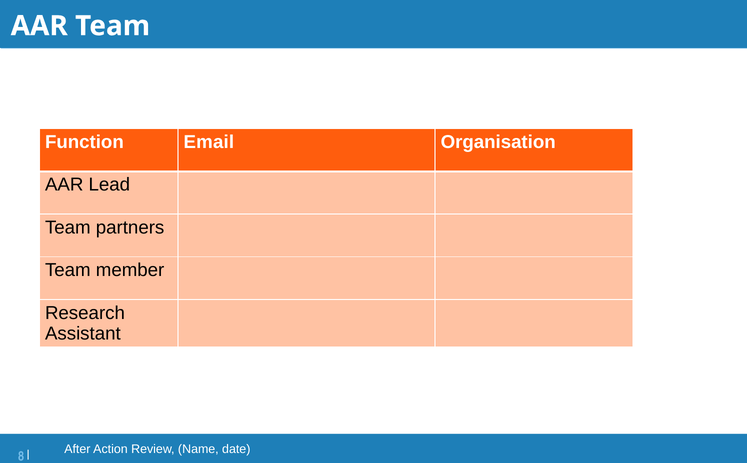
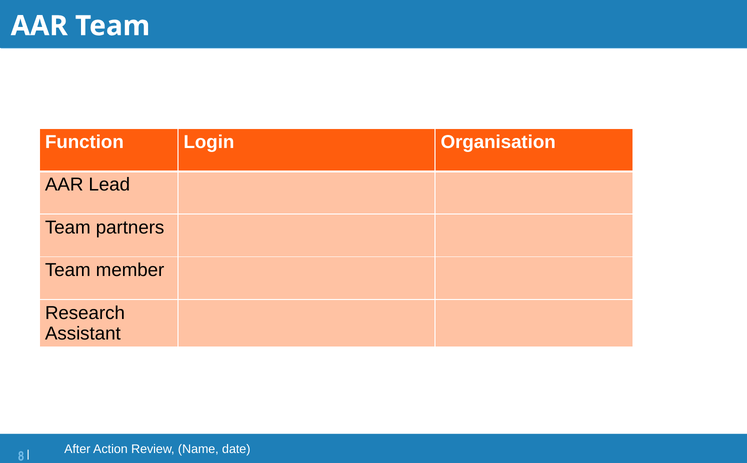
Email: Email -> Login
